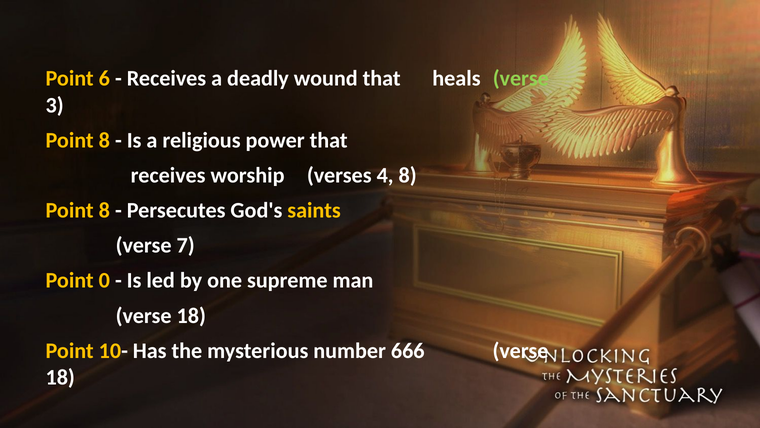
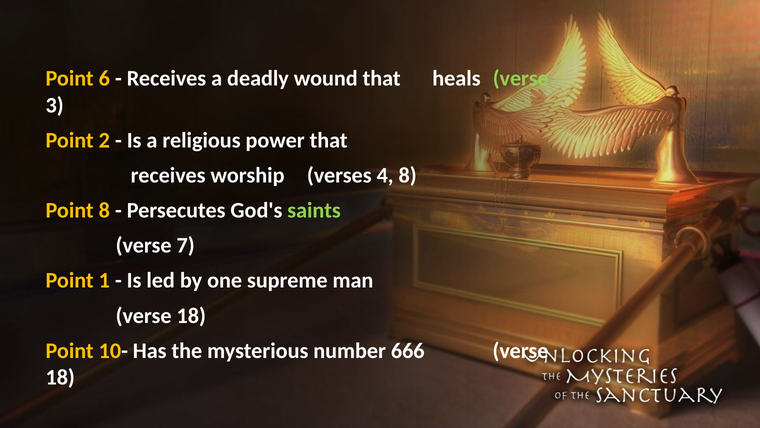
8 at (104, 140): 8 -> 2
saints colour: yellow -> light green
0: 0 -> 1
